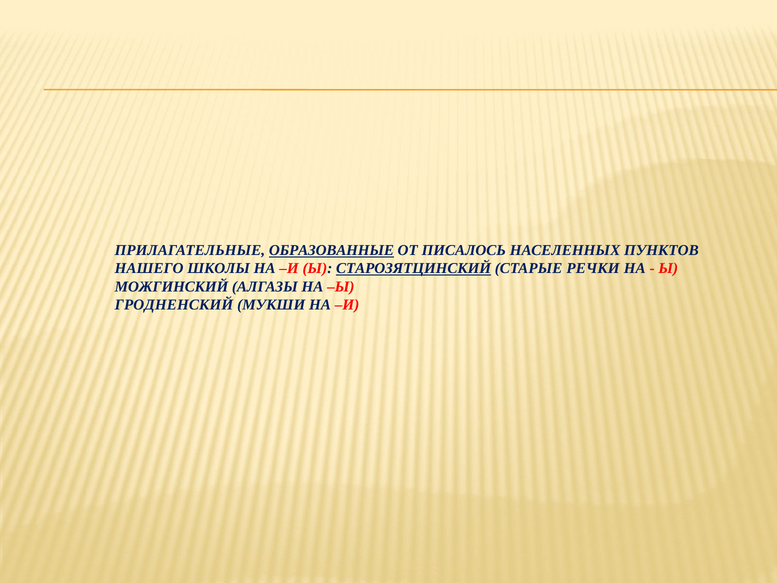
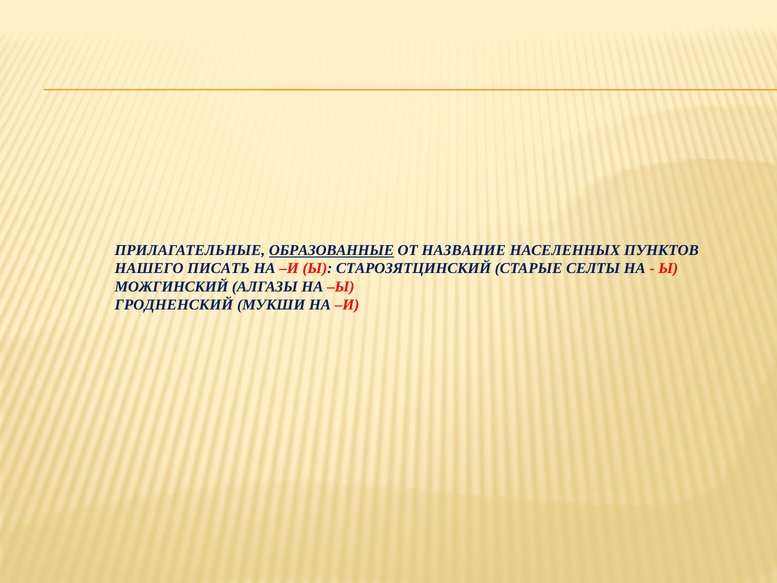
ПИСАЛОСЬ: ПИСАЛОСЬ -> НАЗВАНИЕ
ШКОЛЫ: ШКОЛЫ -> ПИСАТЬ
СТАРОЗЯТЦИНСКИЙ underline: present -> none
РЕЧКИ: РЕЧКИ -> СЕЛТЫ
